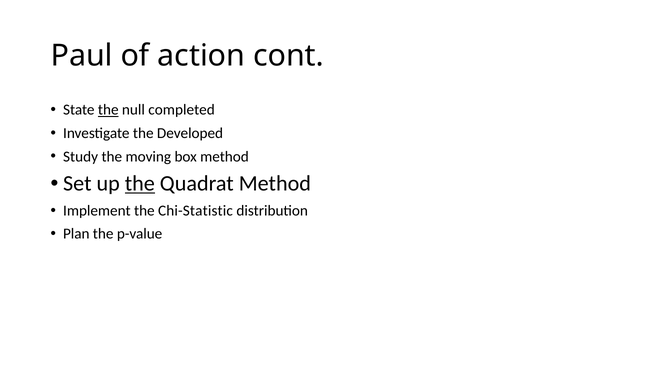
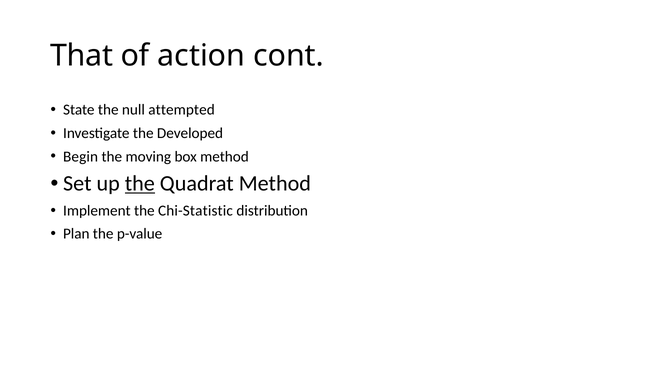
Paul: Paul -> That
the at (108, 110) underline: present -> none
completed: completed -> attempted
Study: Study -> Begin
